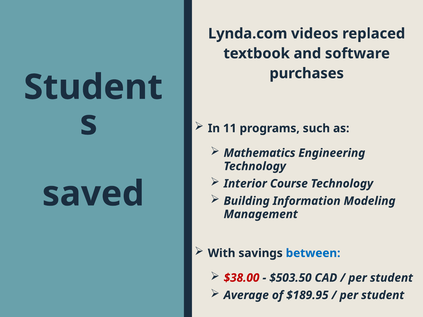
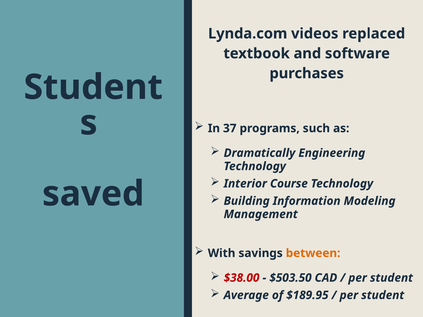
11: 11 -> 37
Mathematics: Mathematics -> Dramatically
between colour: blue -> orange
